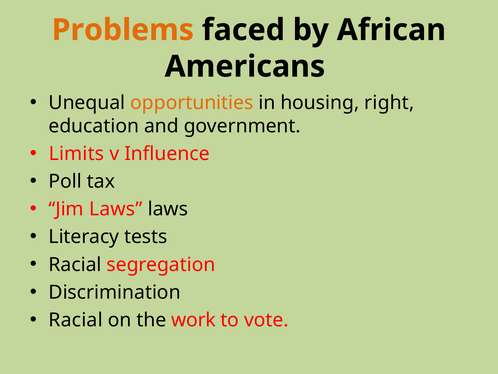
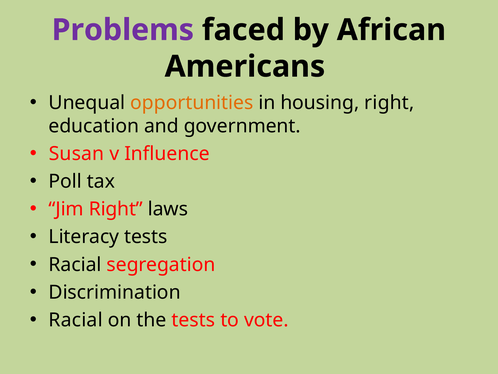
Problems colour: orange -> purple
Limits: Limits -> Susan
Jim Laws: Laws -> Right
the work: work -> tests
